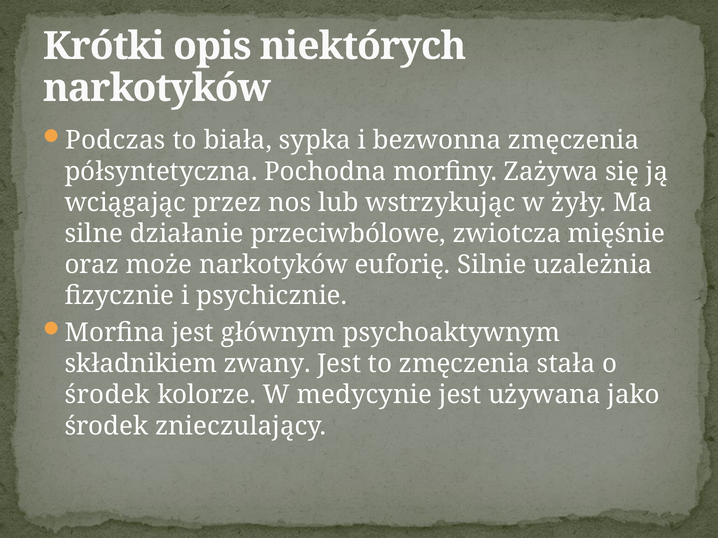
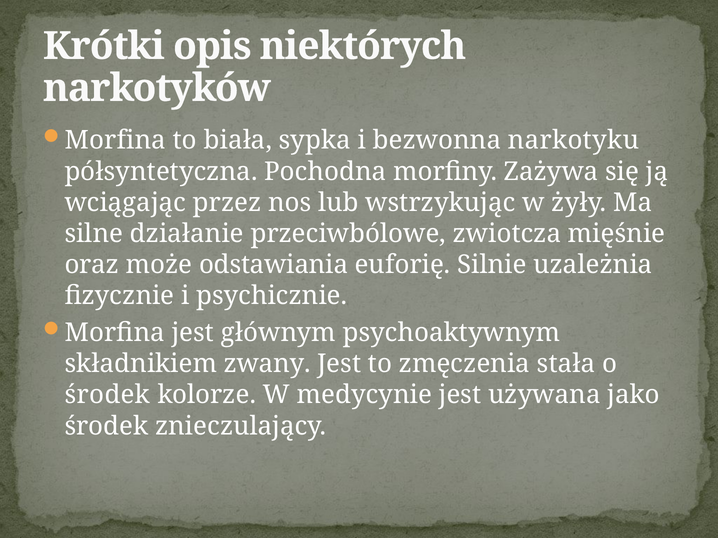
Podczas at (115, 141): Podczas -> Morfina
bezwonna zmęczenia: zmęczenia -> narkotyku
może narkotyków: narkotyków -> odstawiania
